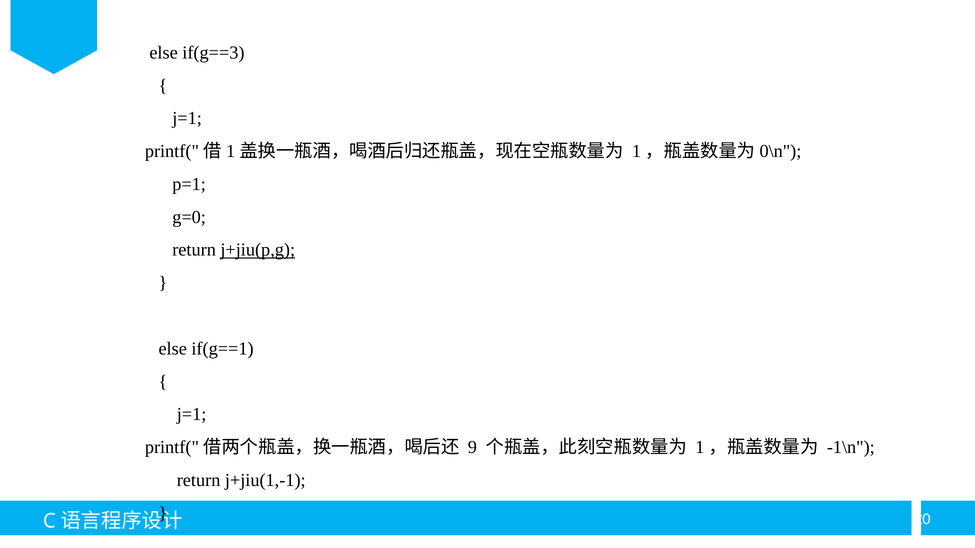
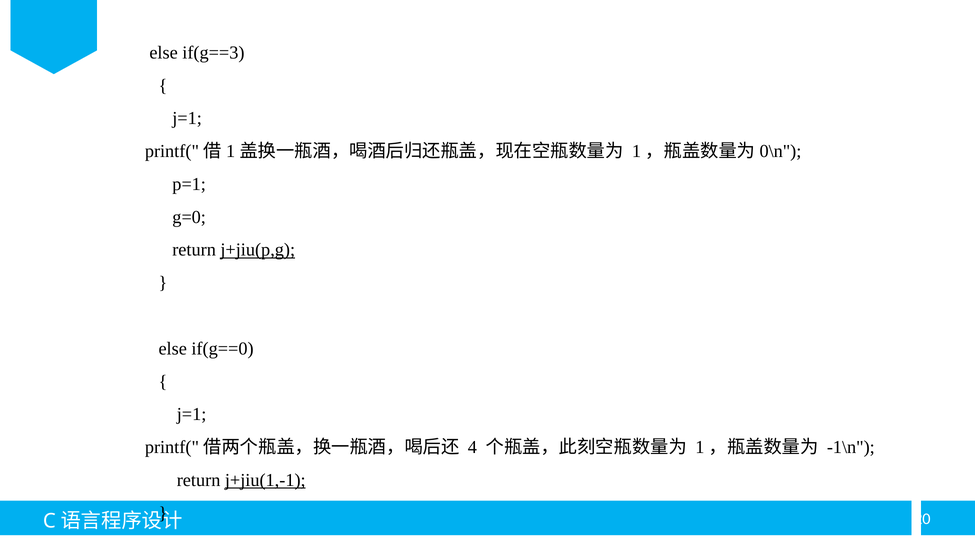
if(g==1: if(g==1 -> if(g==0
9: 9 -> 4
j+jiu(1,-1 underline: none -> present
